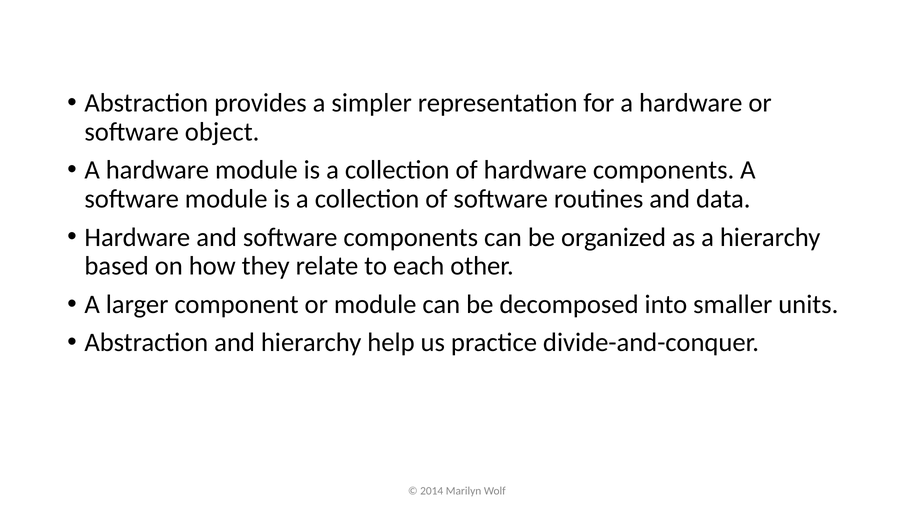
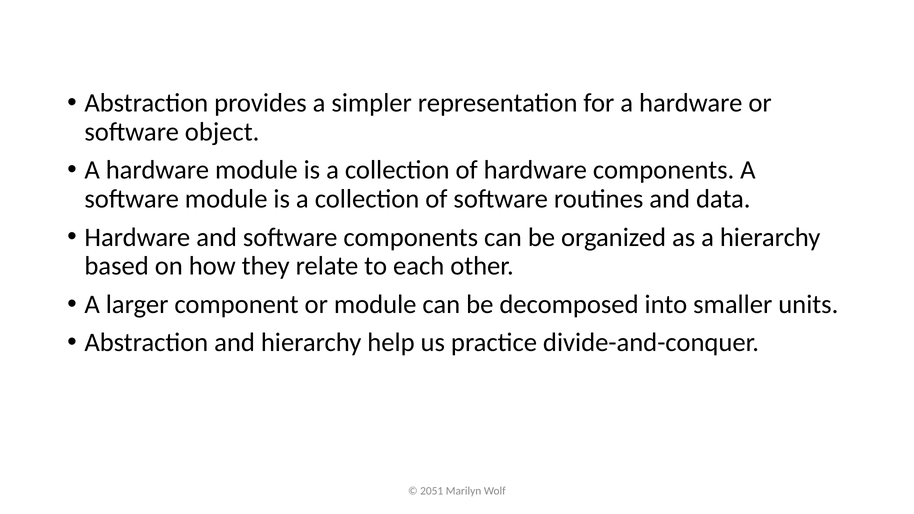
2014: 2014 -> 2051
